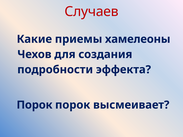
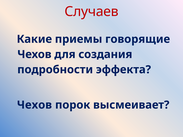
хамелеоны: хамелеоны -> говорящие
Порок at (35, 105): Порок -> Чехов
